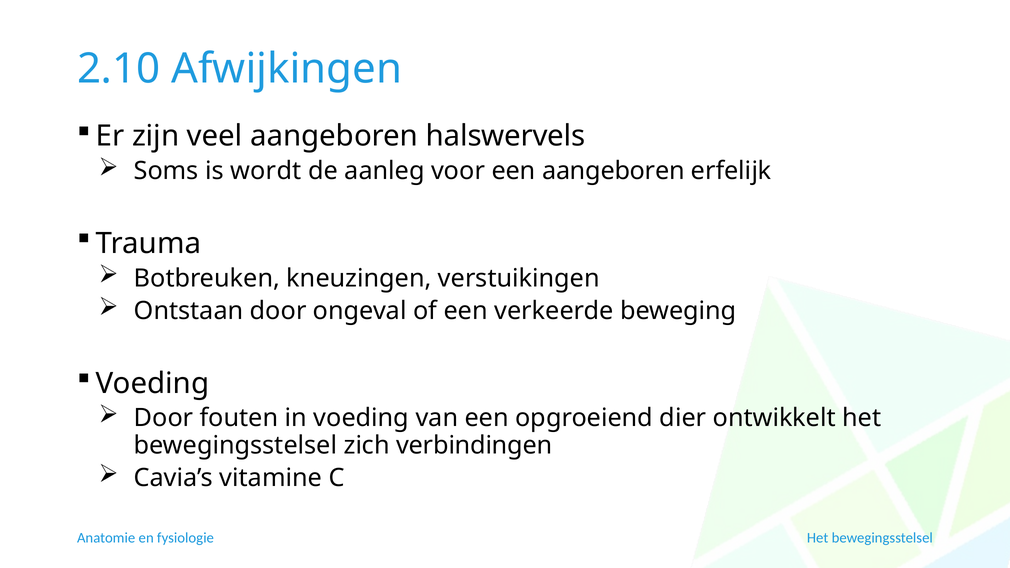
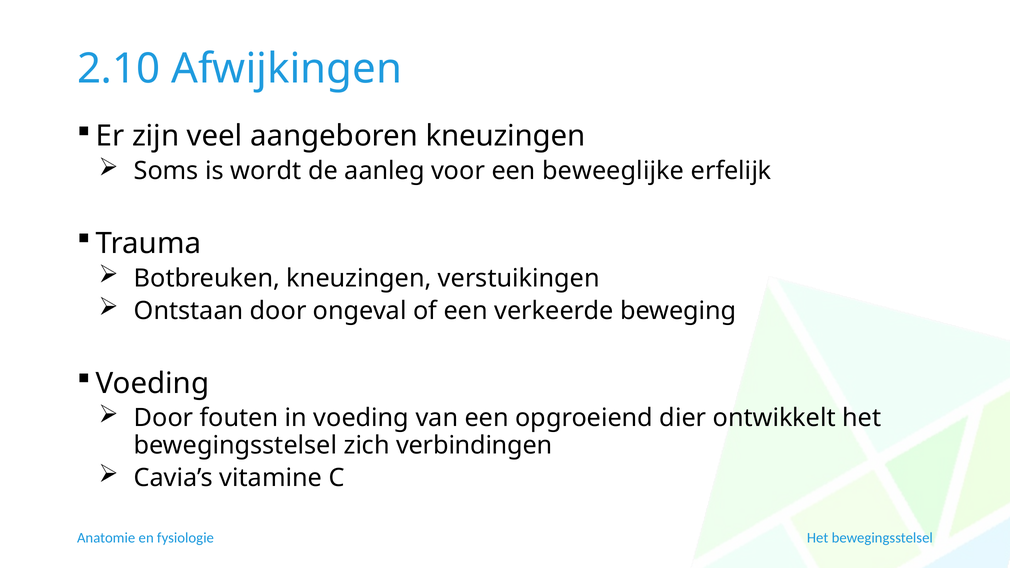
aangeboren halswervels: halswervels -> kneuzingen
een aangeboren: aangeboren -> beweeglijke
